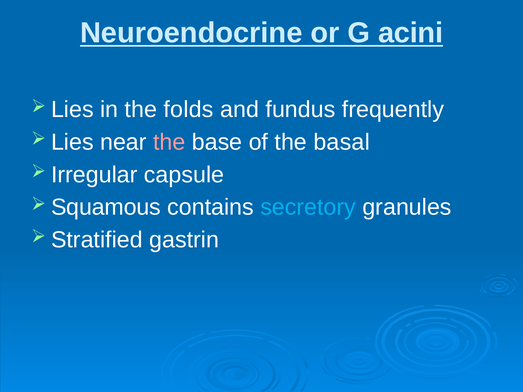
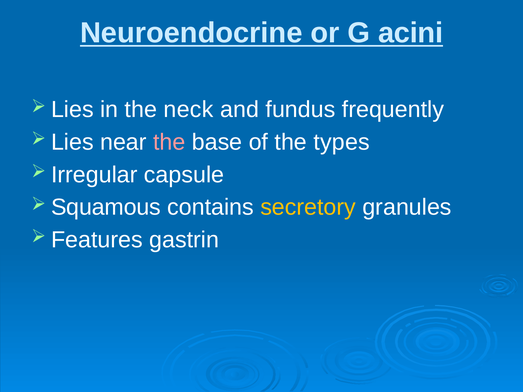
folds: folds -> neck
basal: basal -> types
secretory colour: light blue -> yellow
Stratified: Stratified -> Features
